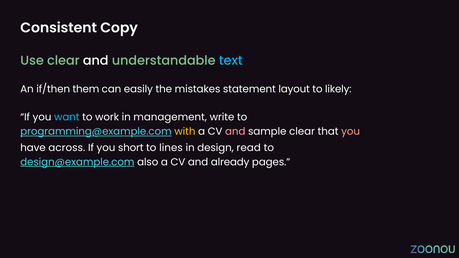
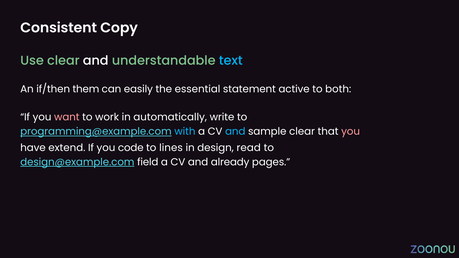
mistakes: mistakes -> essential
layout: layout -> active
likely: likely -> both
want colour: light blue -> pink
management: management -> automatically
with colour: yellow -> light blue
and at (235, 132) colour: pink -> light blue
across: across -> extend
short: short -> code
also: also -> field
